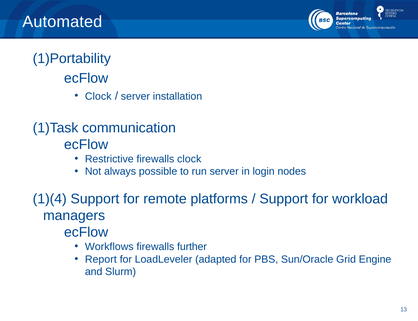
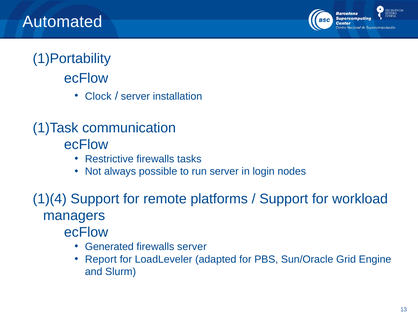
firewalls clock: clock -> tasks
Workflows: Workflows -> Generated
firewalls further: further -> server
